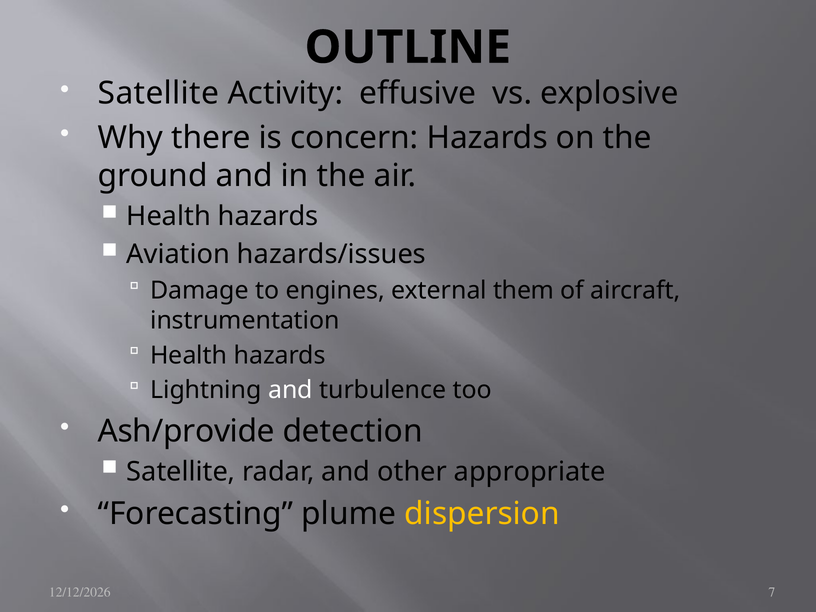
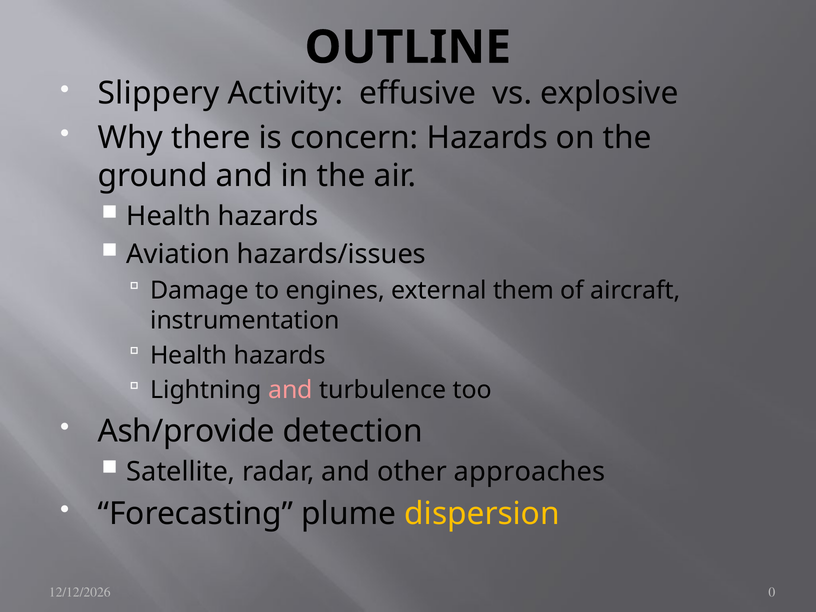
Satellite at (158, 93): Satellite -> Slippery
and at (290, 390) colour: white -> pink
appropriate: appropriate -> approaches
7: 7 -> 0
